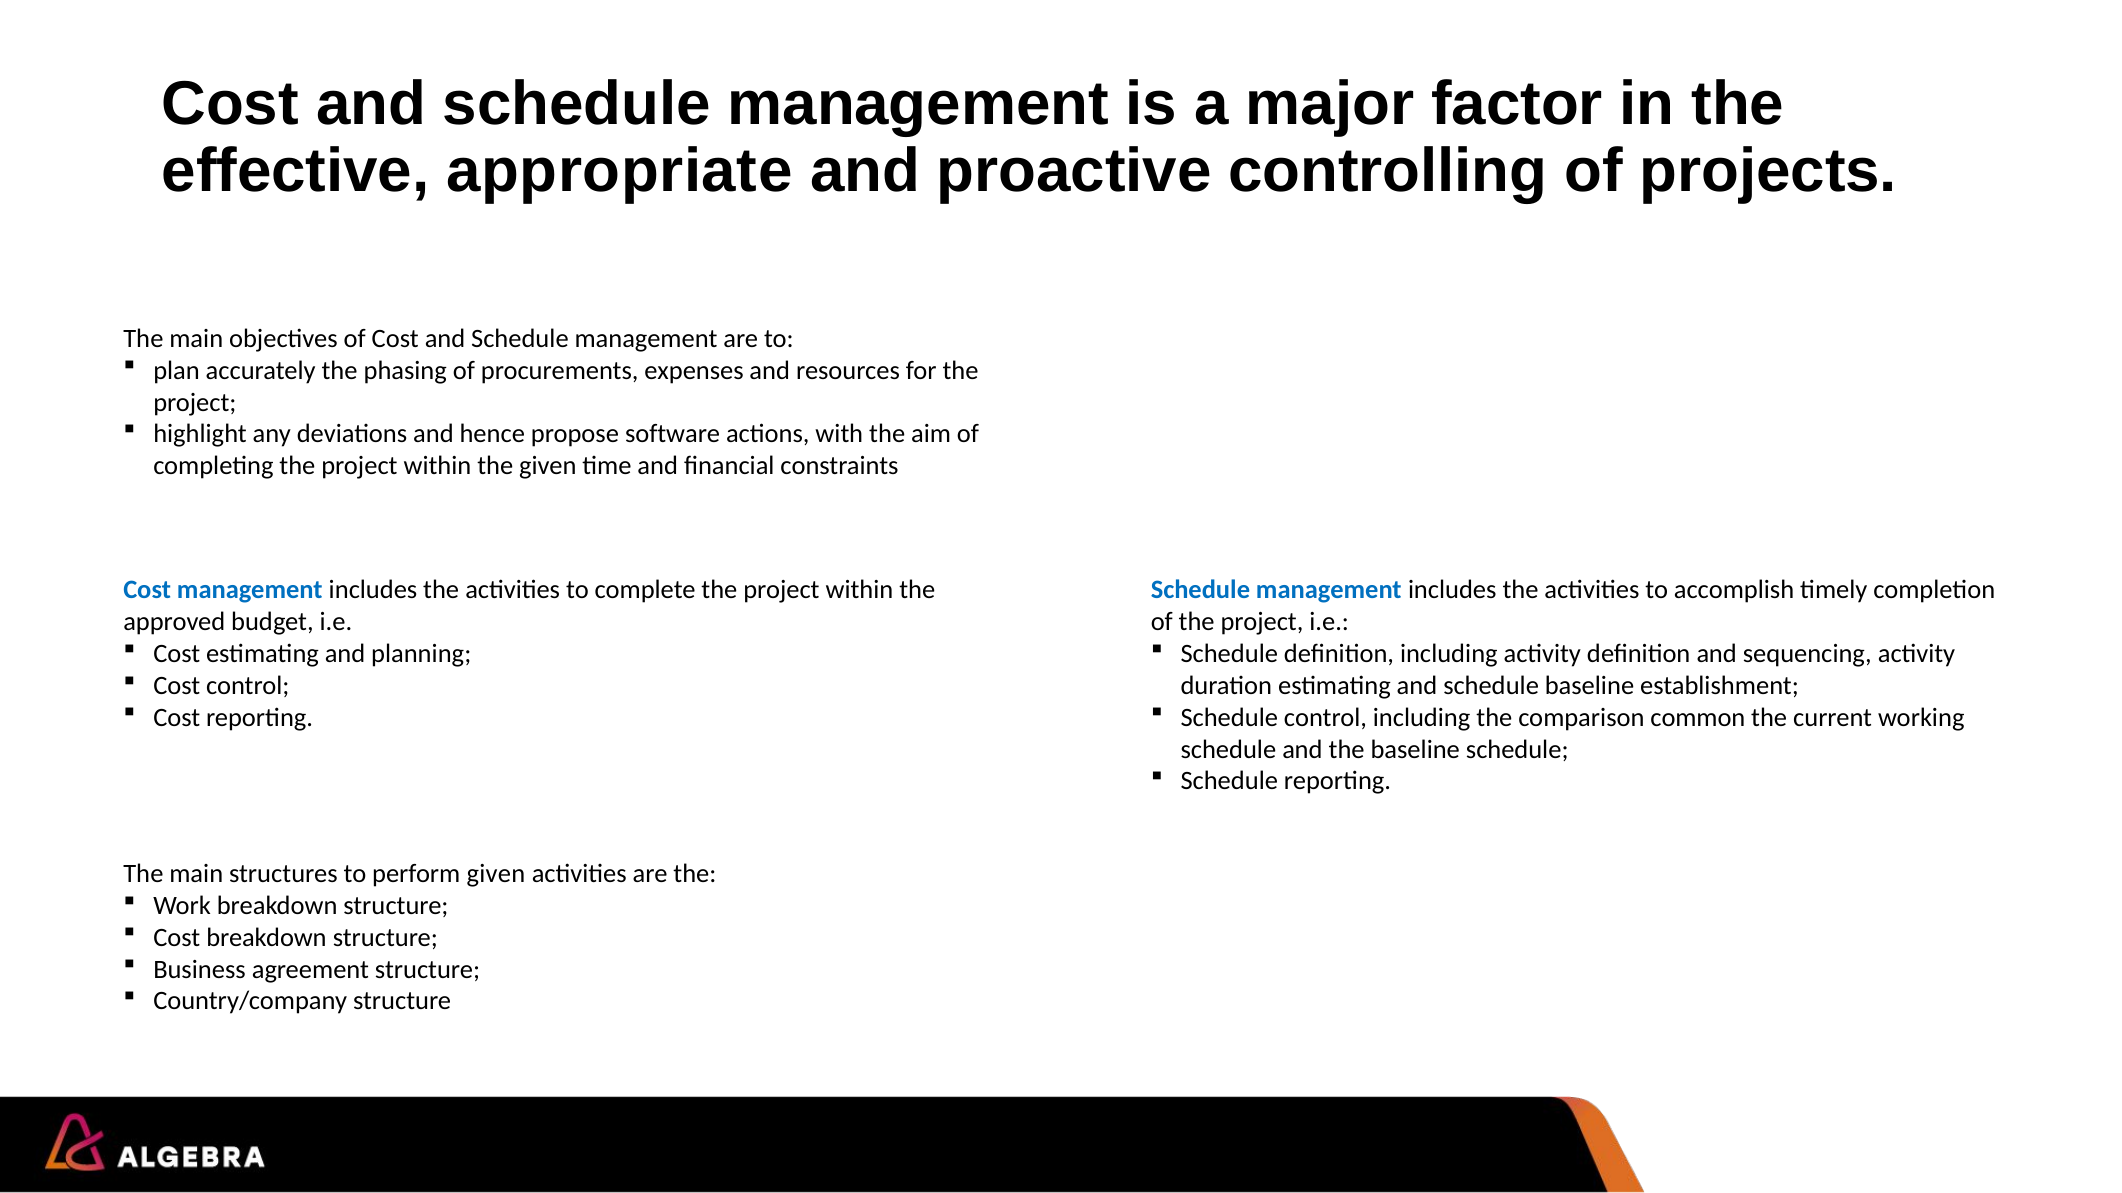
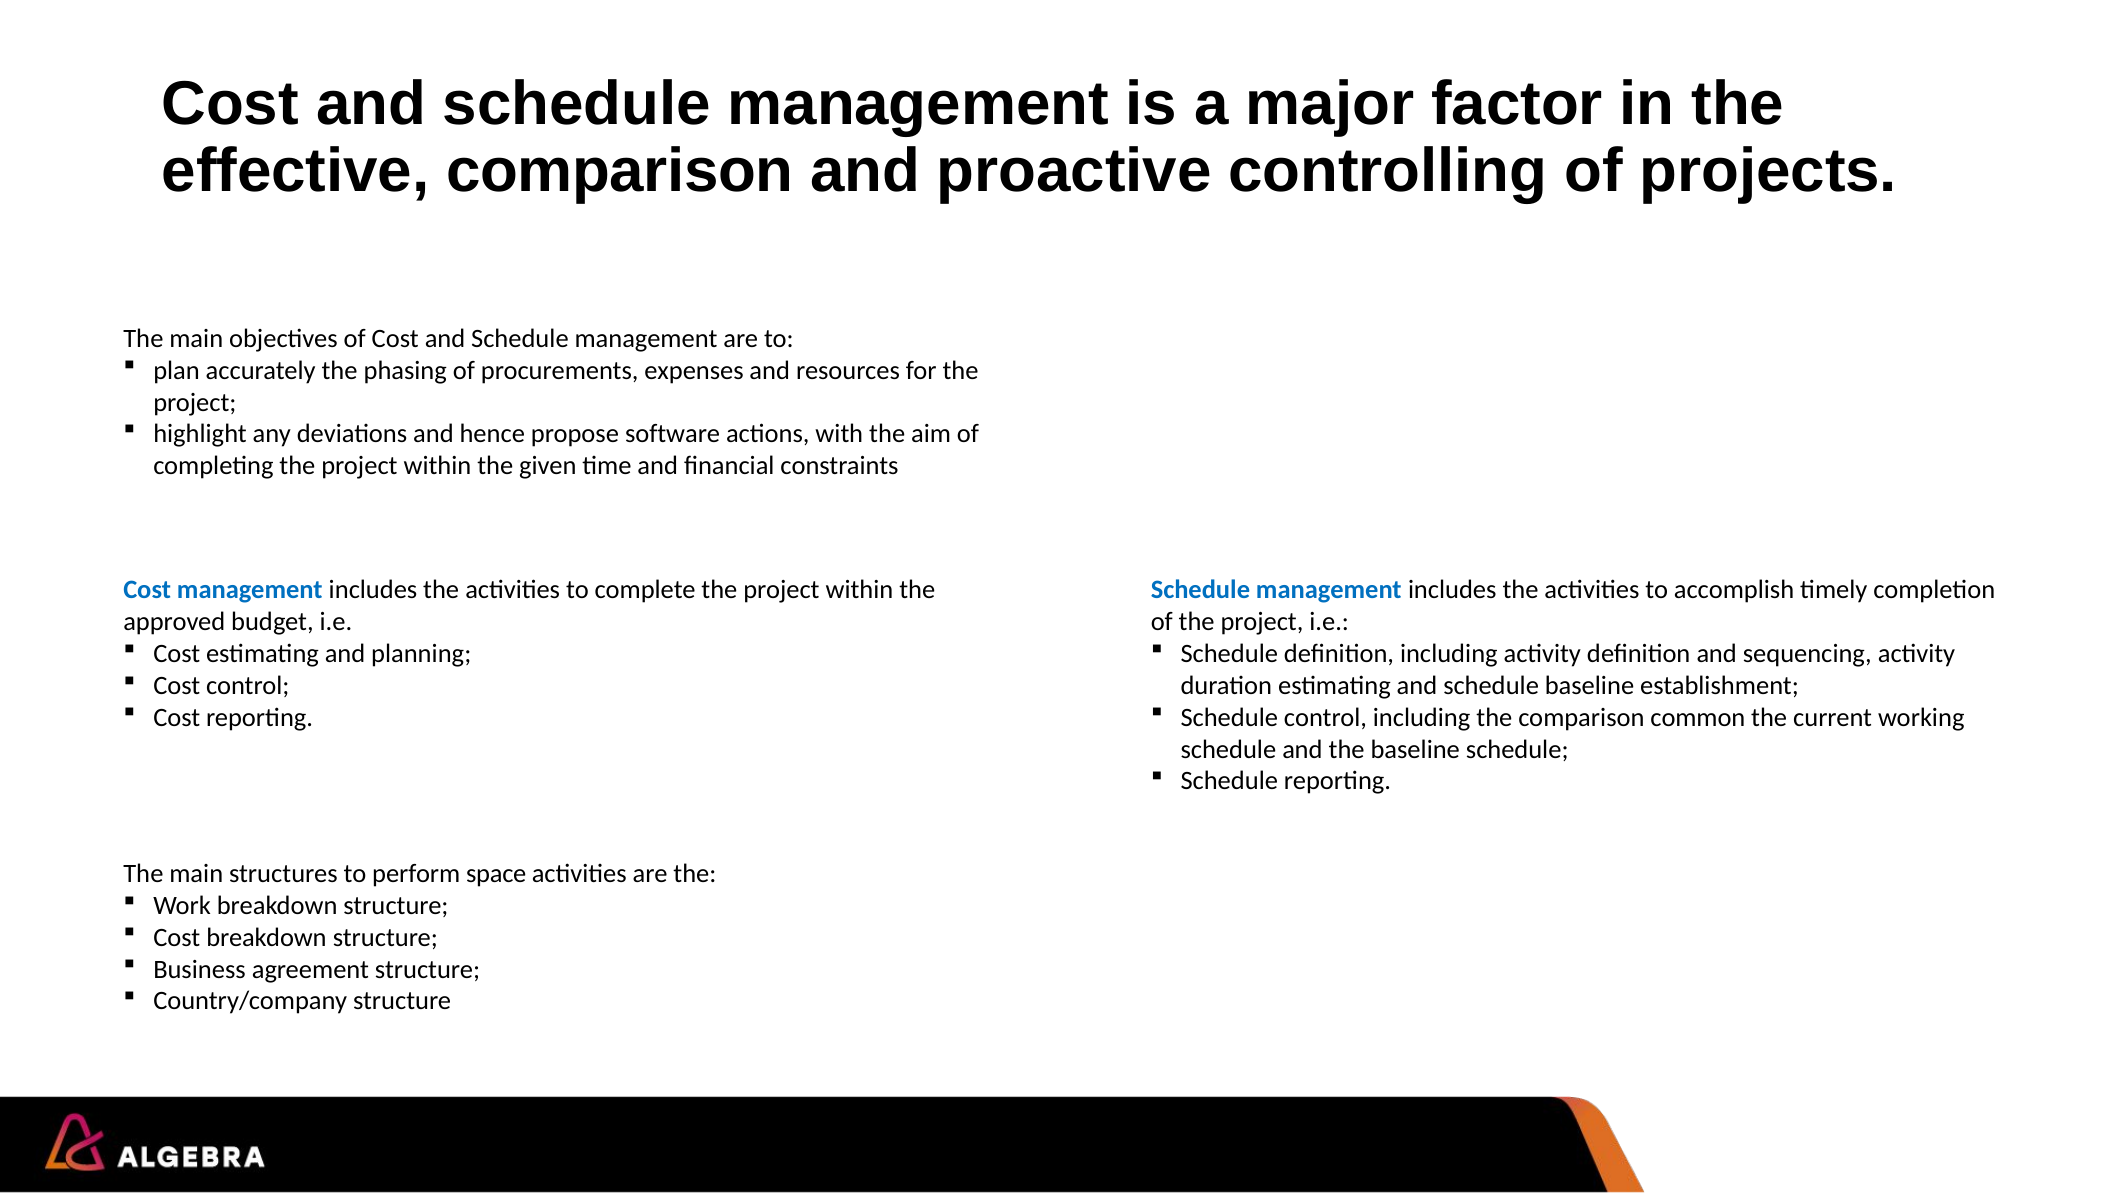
effective appropriate: appropriate -> comparison
perform given: given -> space
